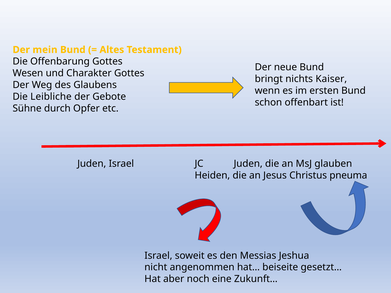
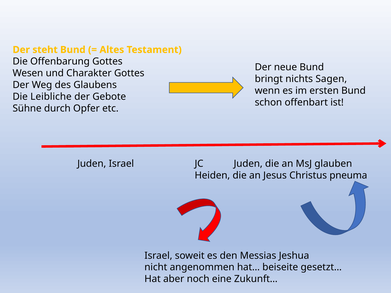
mein: mein -> steht
Kaiser: Kaiser -> Sagen
